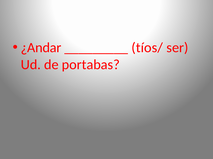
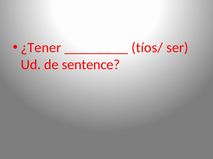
¿Andar: ¿Andar -> ¿Tener
portabas: portabas -> sentence
